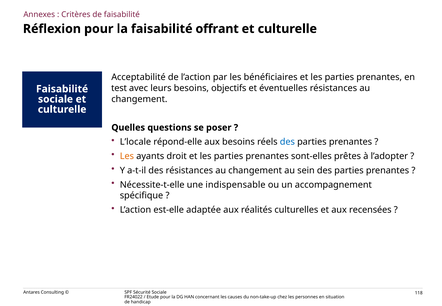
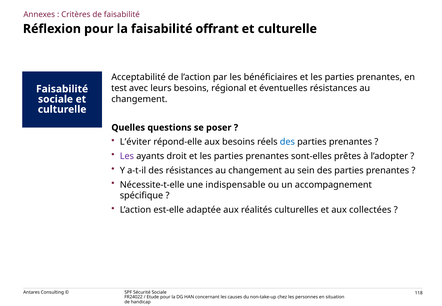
objectifs: objectifs -> régional
L’locale: L’locale -> L’éviter
Les at (127, 156) colour: orange -> purple
recensées: recensées -> collectées
